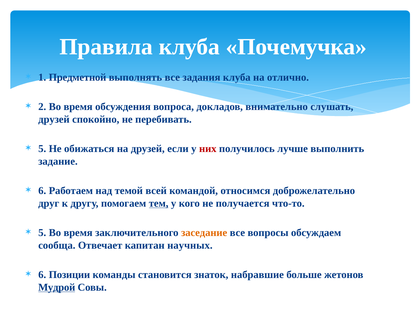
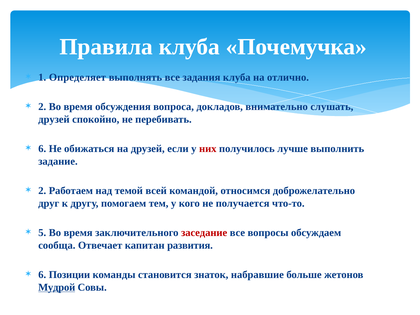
Предметной: Предметной -> Определяет
5 at (42, 149): 5 -> 6
6 at (42, 191): 6 -> 2
тем underline: present -> none
заседание colour: orange -> red
научных: научных -> развития
